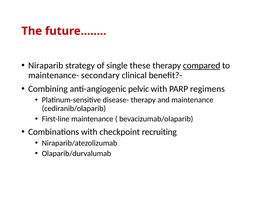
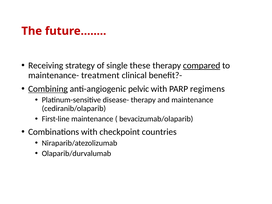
Niraparib: Niraparib -> Receiving
secondary: secondary -> treatment
Combining underline: none -> present
recruiting: recruiting -> countries
